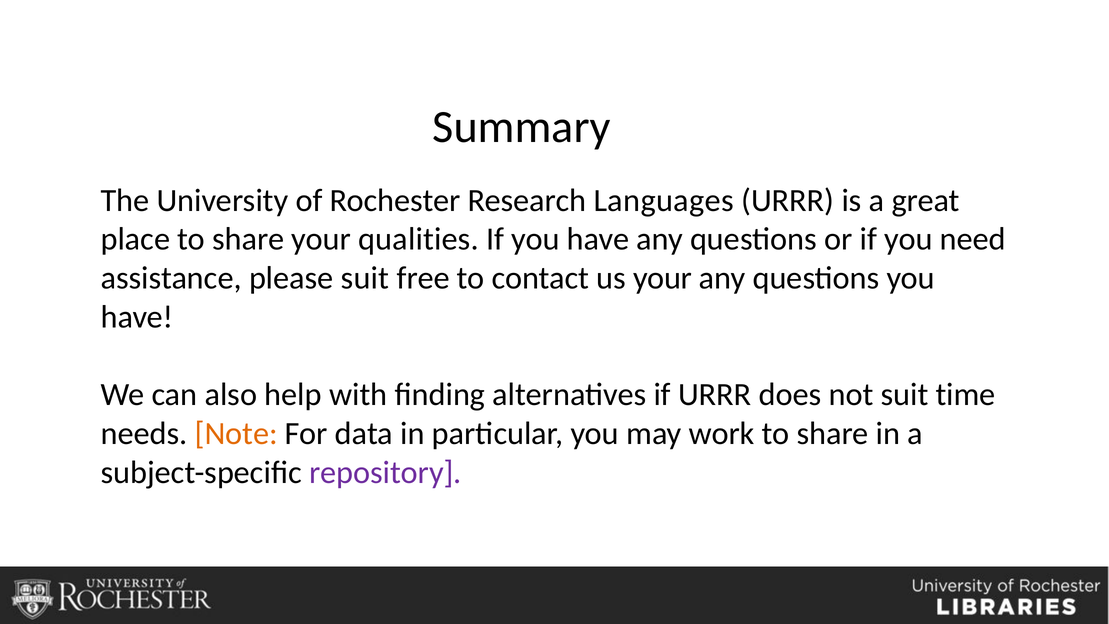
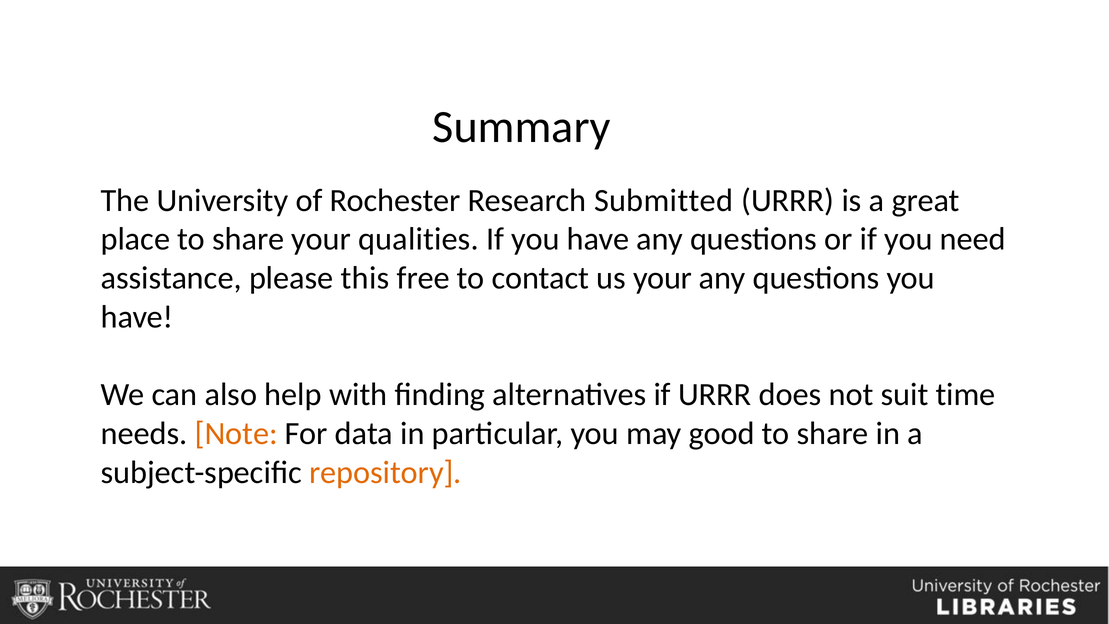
Languages: Languages -> Submitted
please suit: suit -> this
work: work -> good
repository colour: purple -> orange
